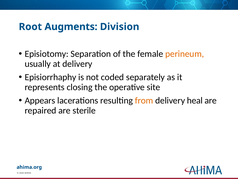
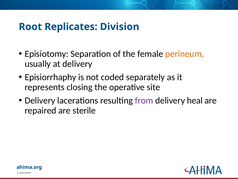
Augments: Augments -> Replicates
Appears at (40, 100): Appears -> Delivery
from colour: orange -> purple
